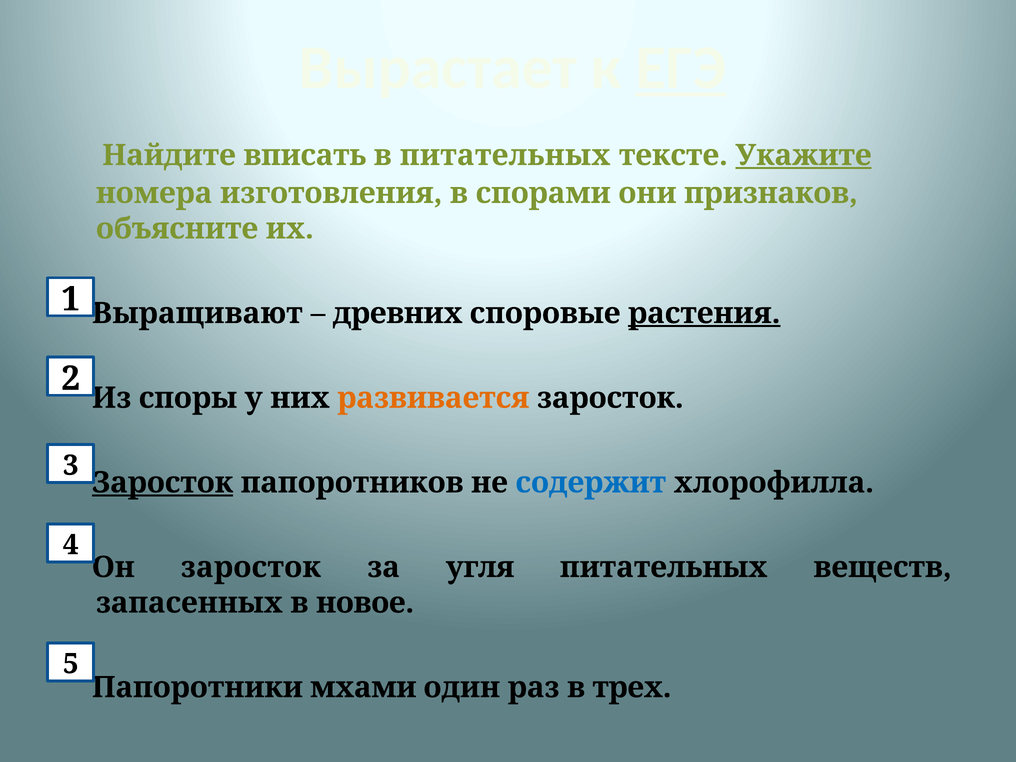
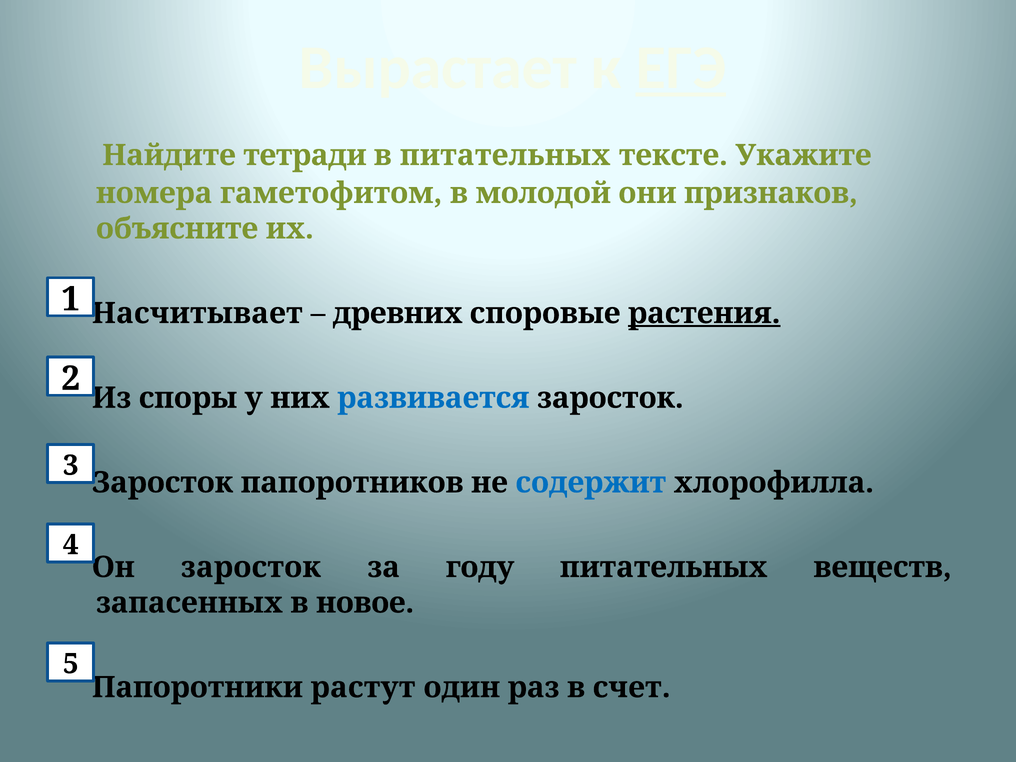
вписать: вписать -> тетради
Укажите underline: present -> none
изготовления: изготовления -> гаметофитом
спорами: спорами -> молодой
Выращивают: Выращивают -> Насчитывает
развивается colour: orange -> blue
Заросток at (162, 483) underline: present -> none
угля: угля -> году
мхами: мхами -> растут
трех: трех -> счет
